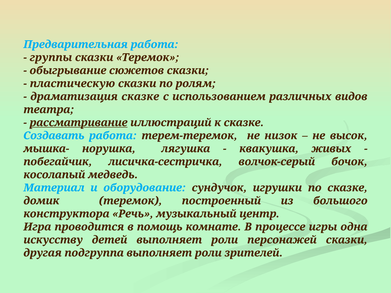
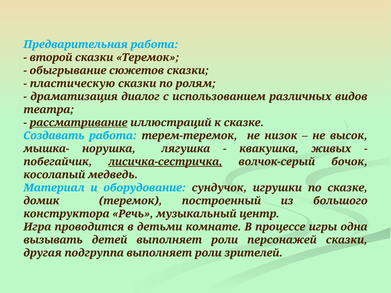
группы: группы -> второй
драматизация сказке: сказке -> диалог
лисичка-сестричка underline: none -> present
помощь: помощь -> детьми
искусству: искусству -> вызывать
